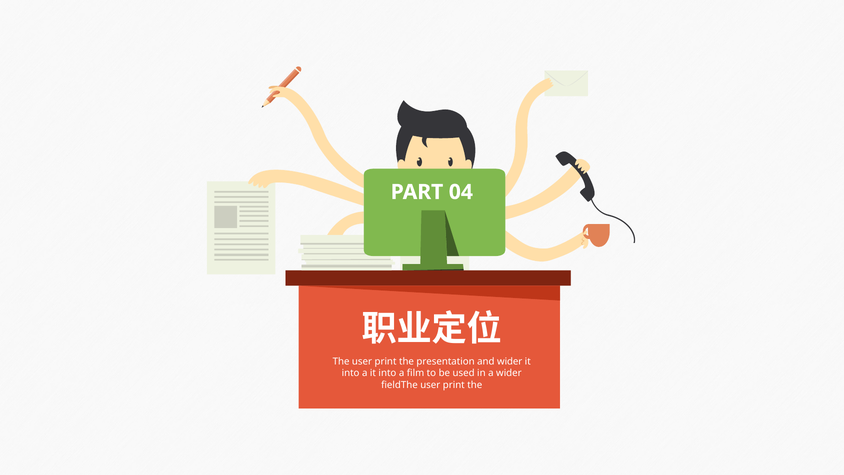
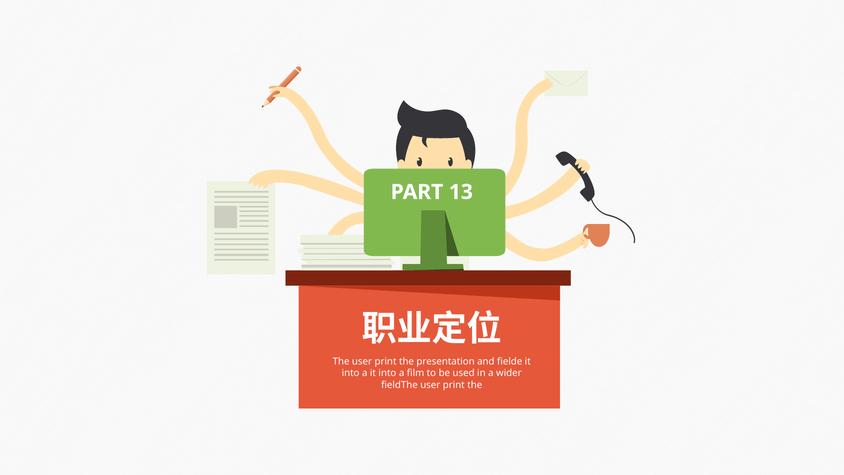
04: 04 -> 13
and wider: wider -> fielde
